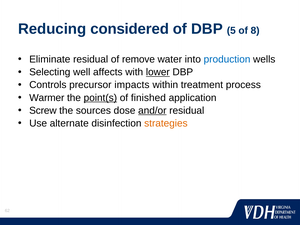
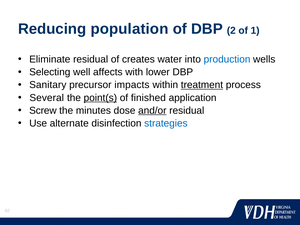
considered: considered -> population
5: 5 -> 2
8: 8 -> 1
remove: remove -> creates
lower underline: present -> none
Controls: Controls -> Sanitary
treatment underline: none -> present
Warmer: Warmer -> Several
sources: sources -> minutes
strategies colour: orange -> blue
